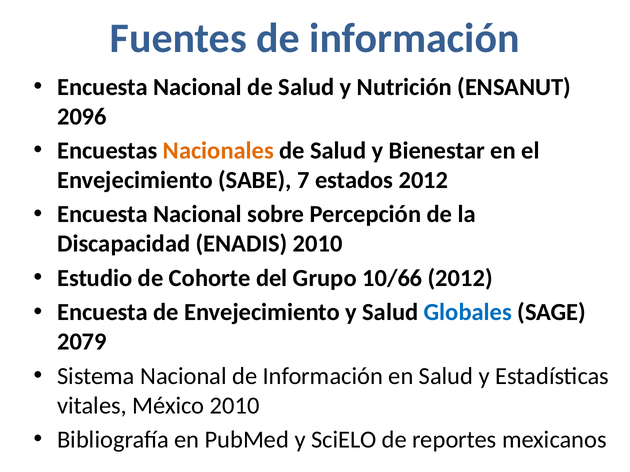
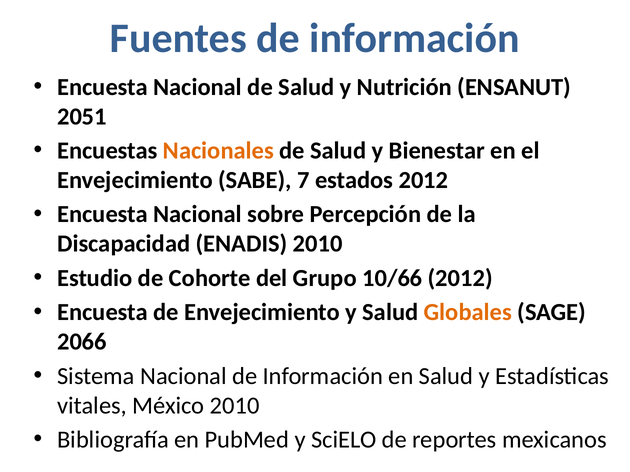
2096: 2096 -> 2051
Globales colour: blue -> orange
2079: 2079 -> 2066
